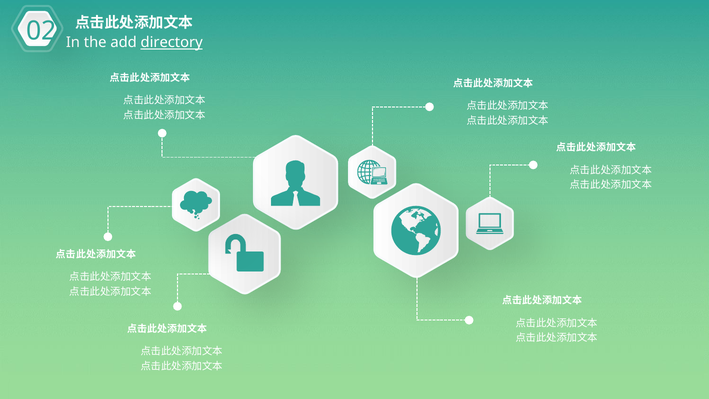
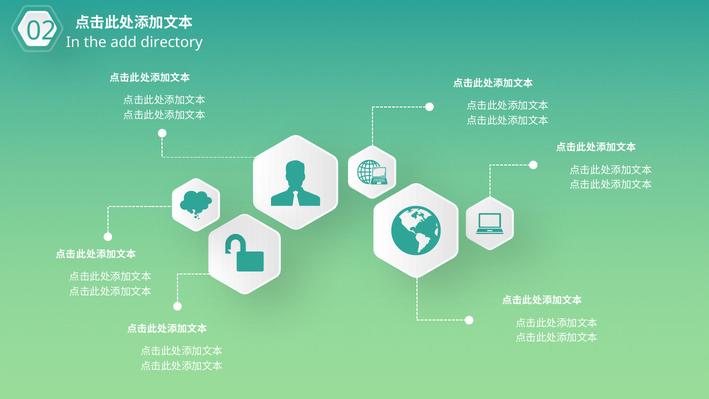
directory underline: present -> none
